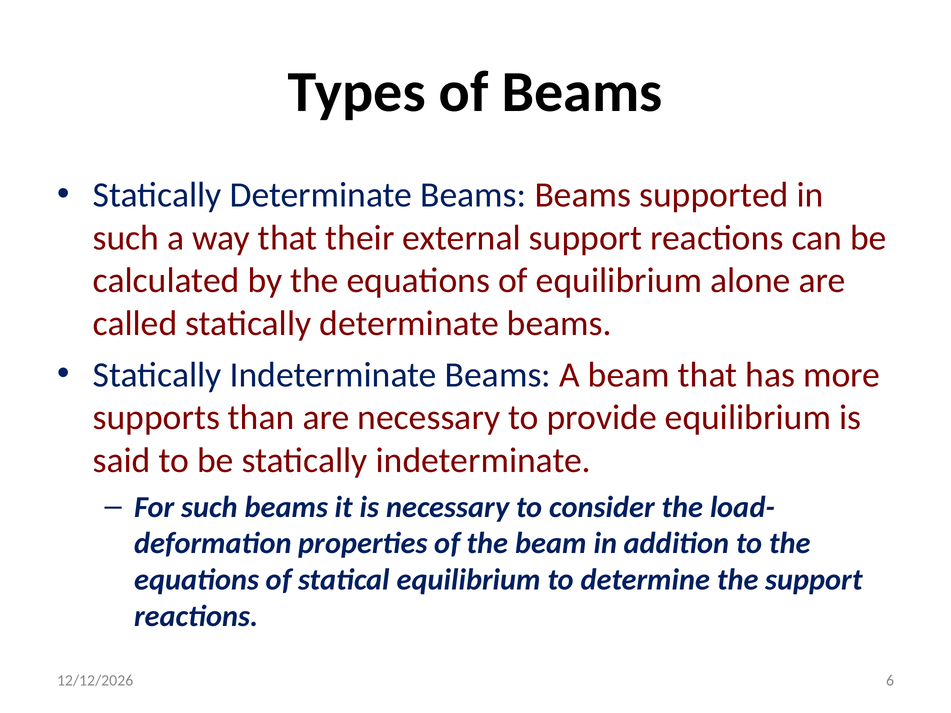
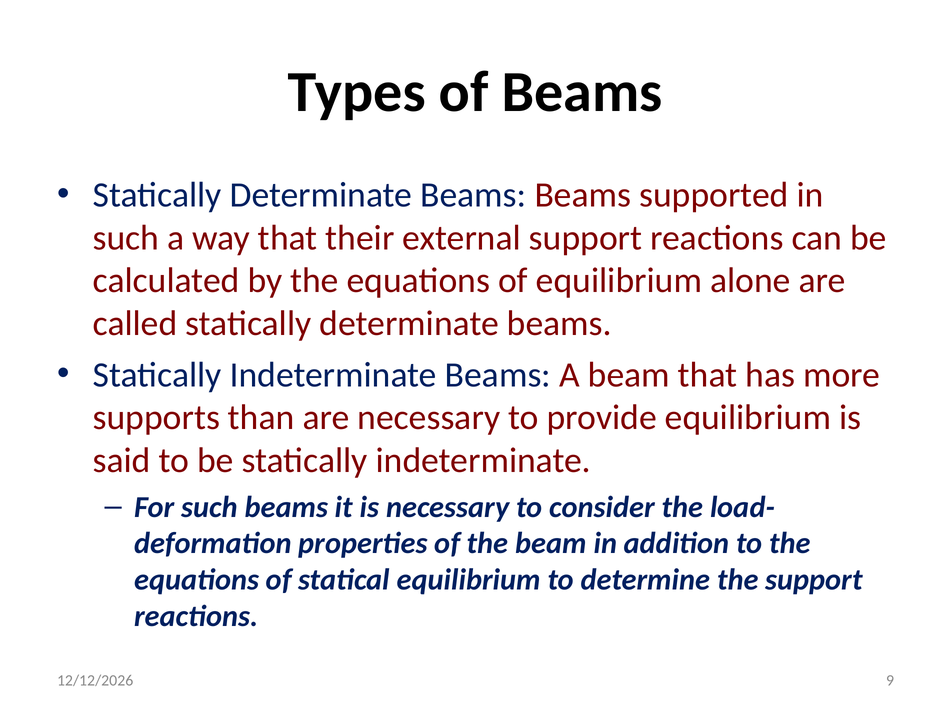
6: 6 -> 9
